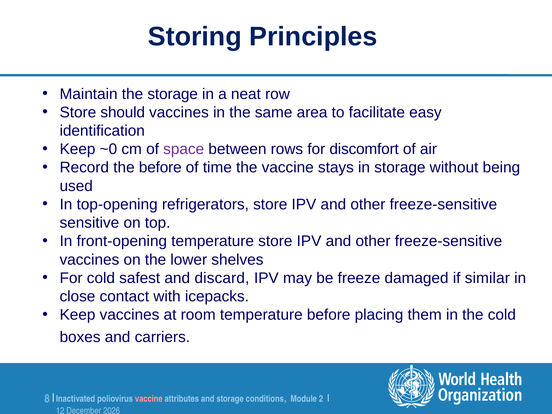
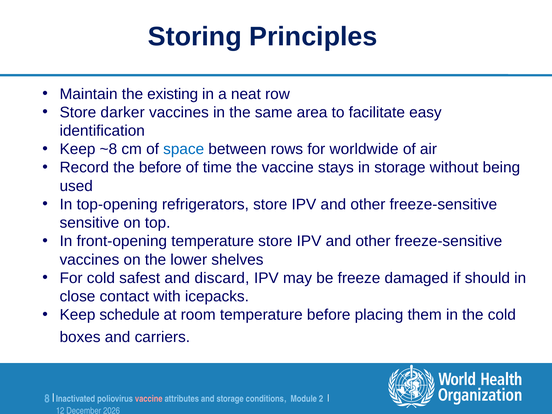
the storage: storage -> existing
should: should -> darker
~0: ~0 -> ~8
space colour: purple -> blue
discomfort: discomfort -> worldwide
similar: similar -> should
Keep vaccines: vaccines -> schedule
